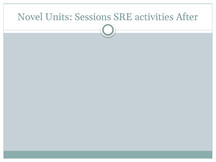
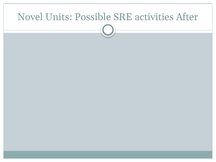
Sessions: Sessions -> Possible
